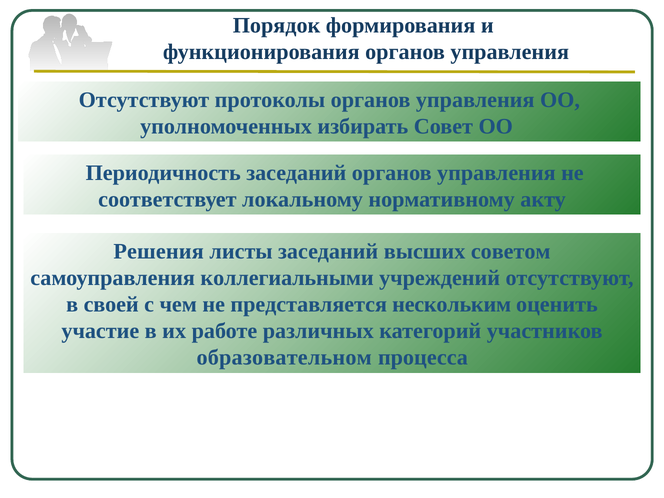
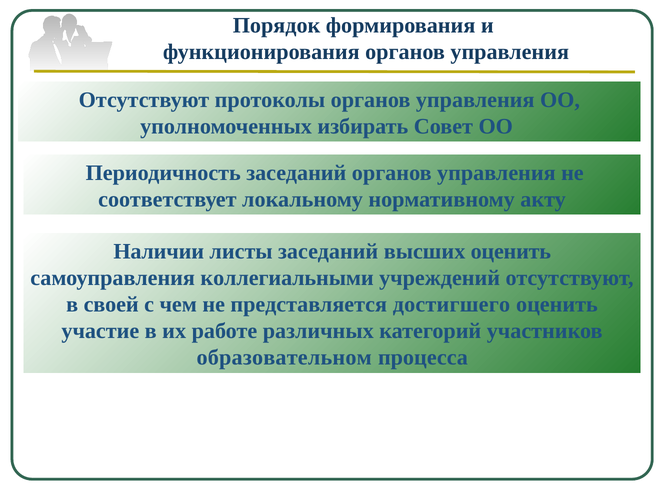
Решения: Решения -> Наличии
высших советом: советом -> оценить
нескольким: нескольким -> достигшего
